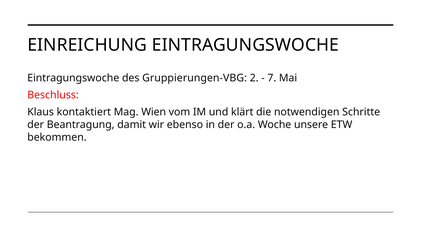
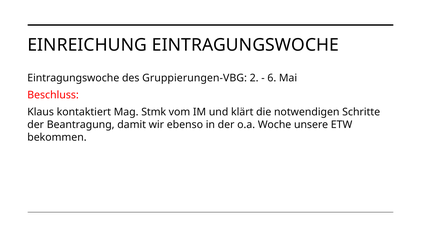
7: 7 -> 6
Wien: Wien -> Stmk
